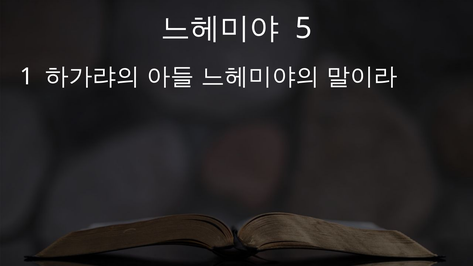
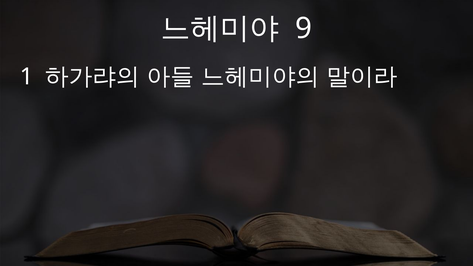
5: 5 -> 9
